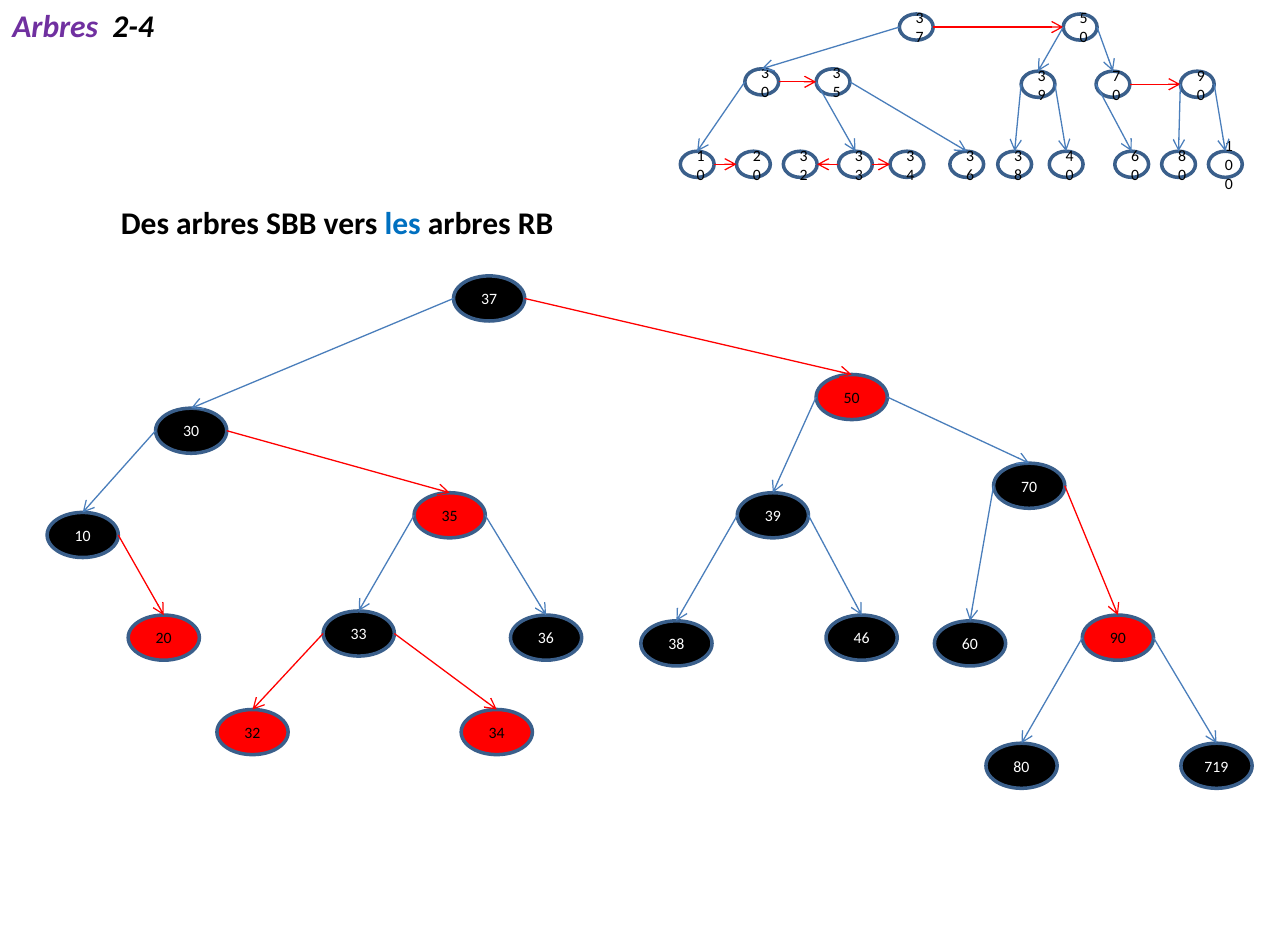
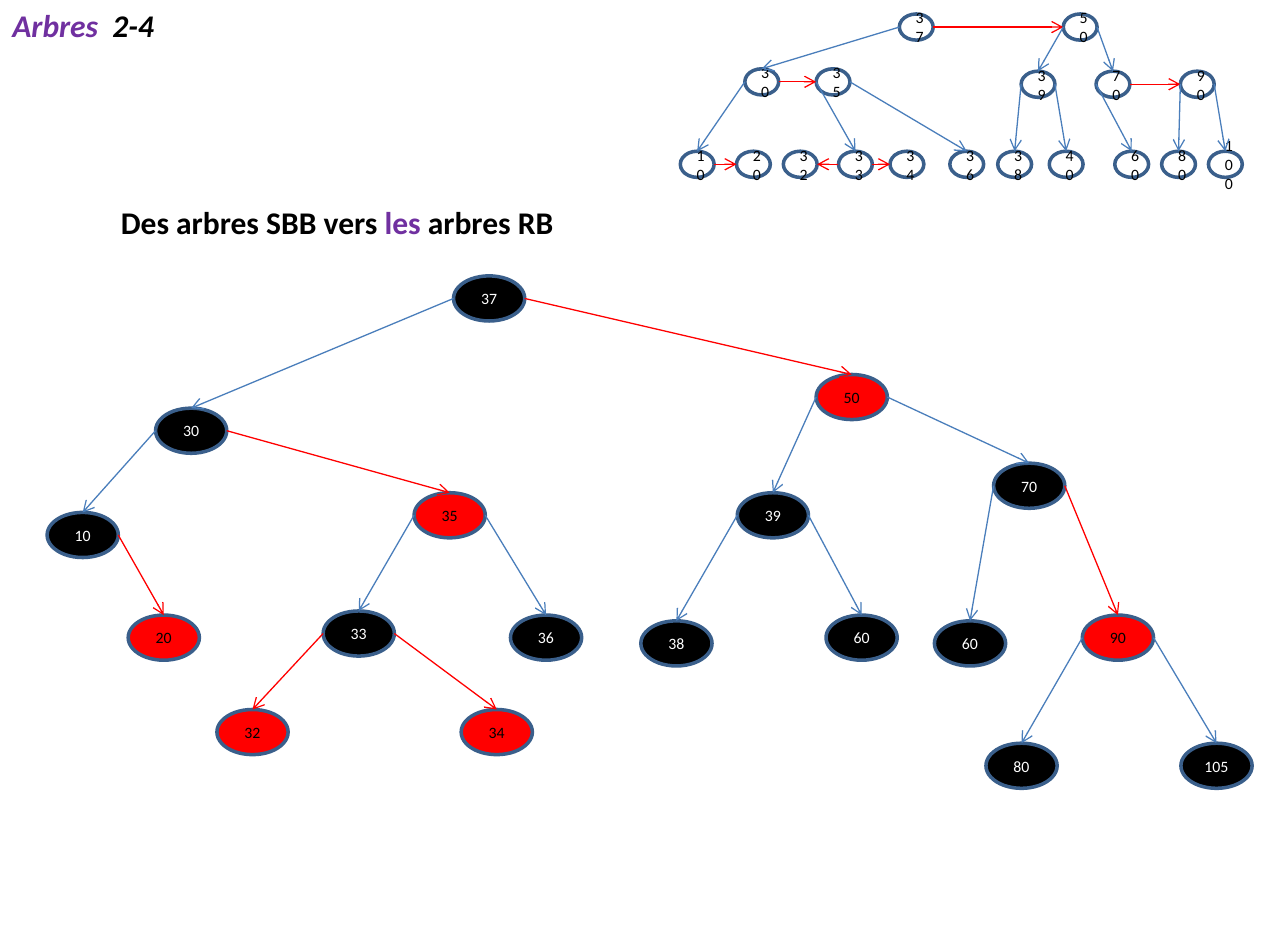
les colour: blue -> purple
38 46: 46 -> 60
719: 719 -> 105
